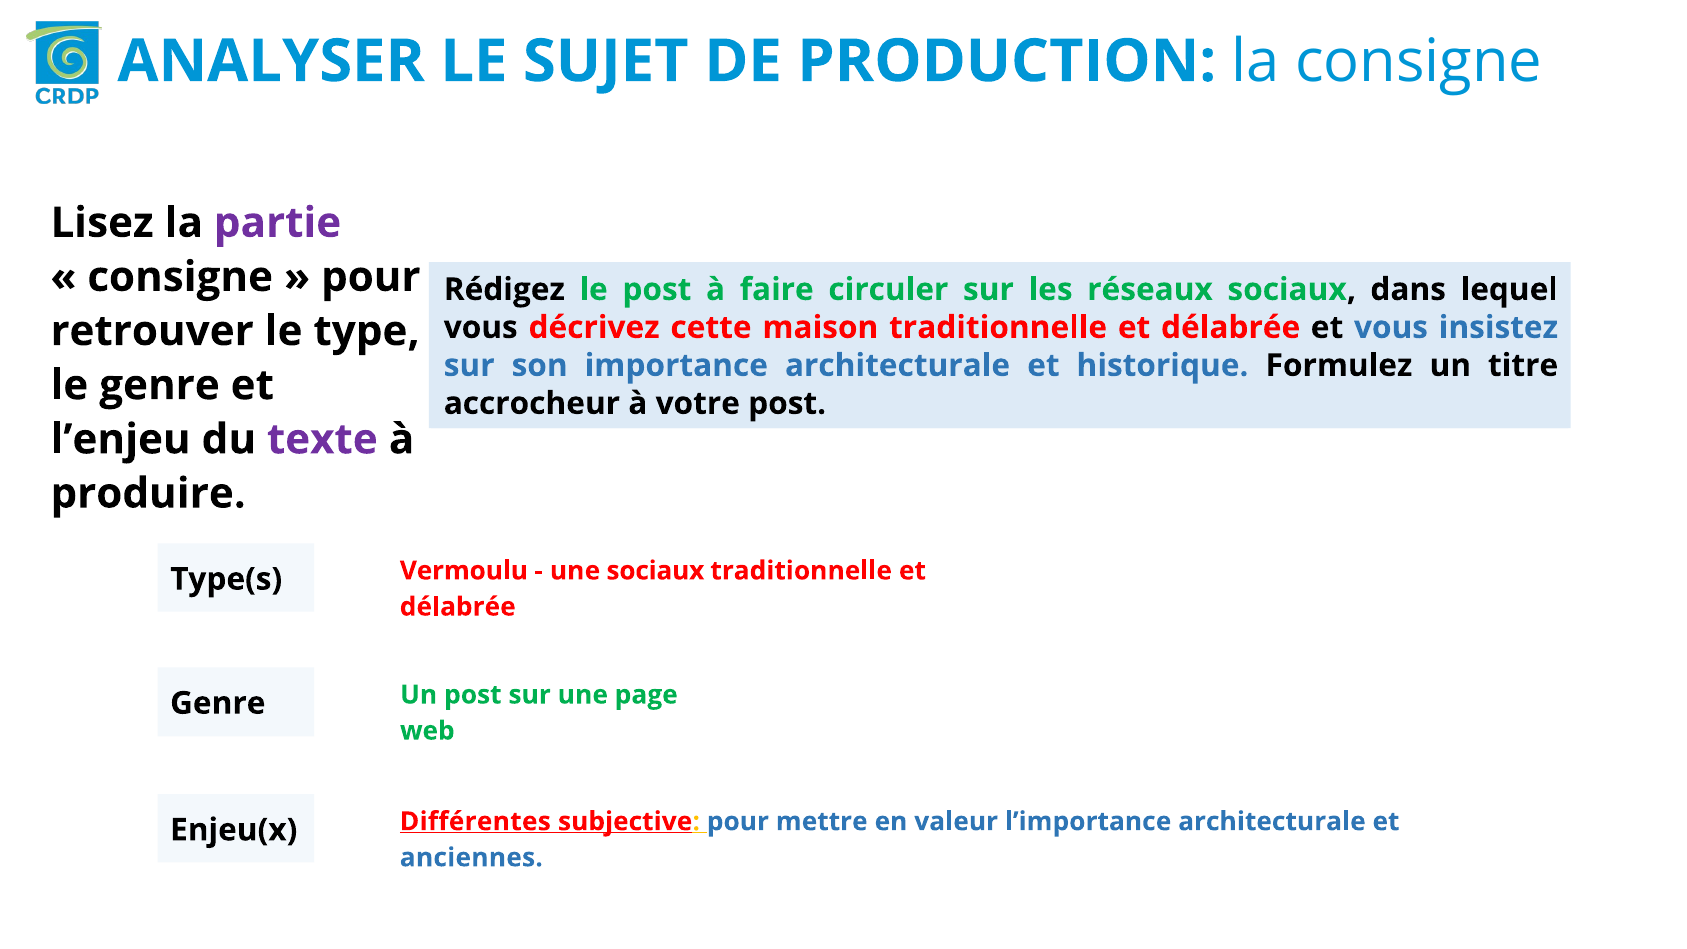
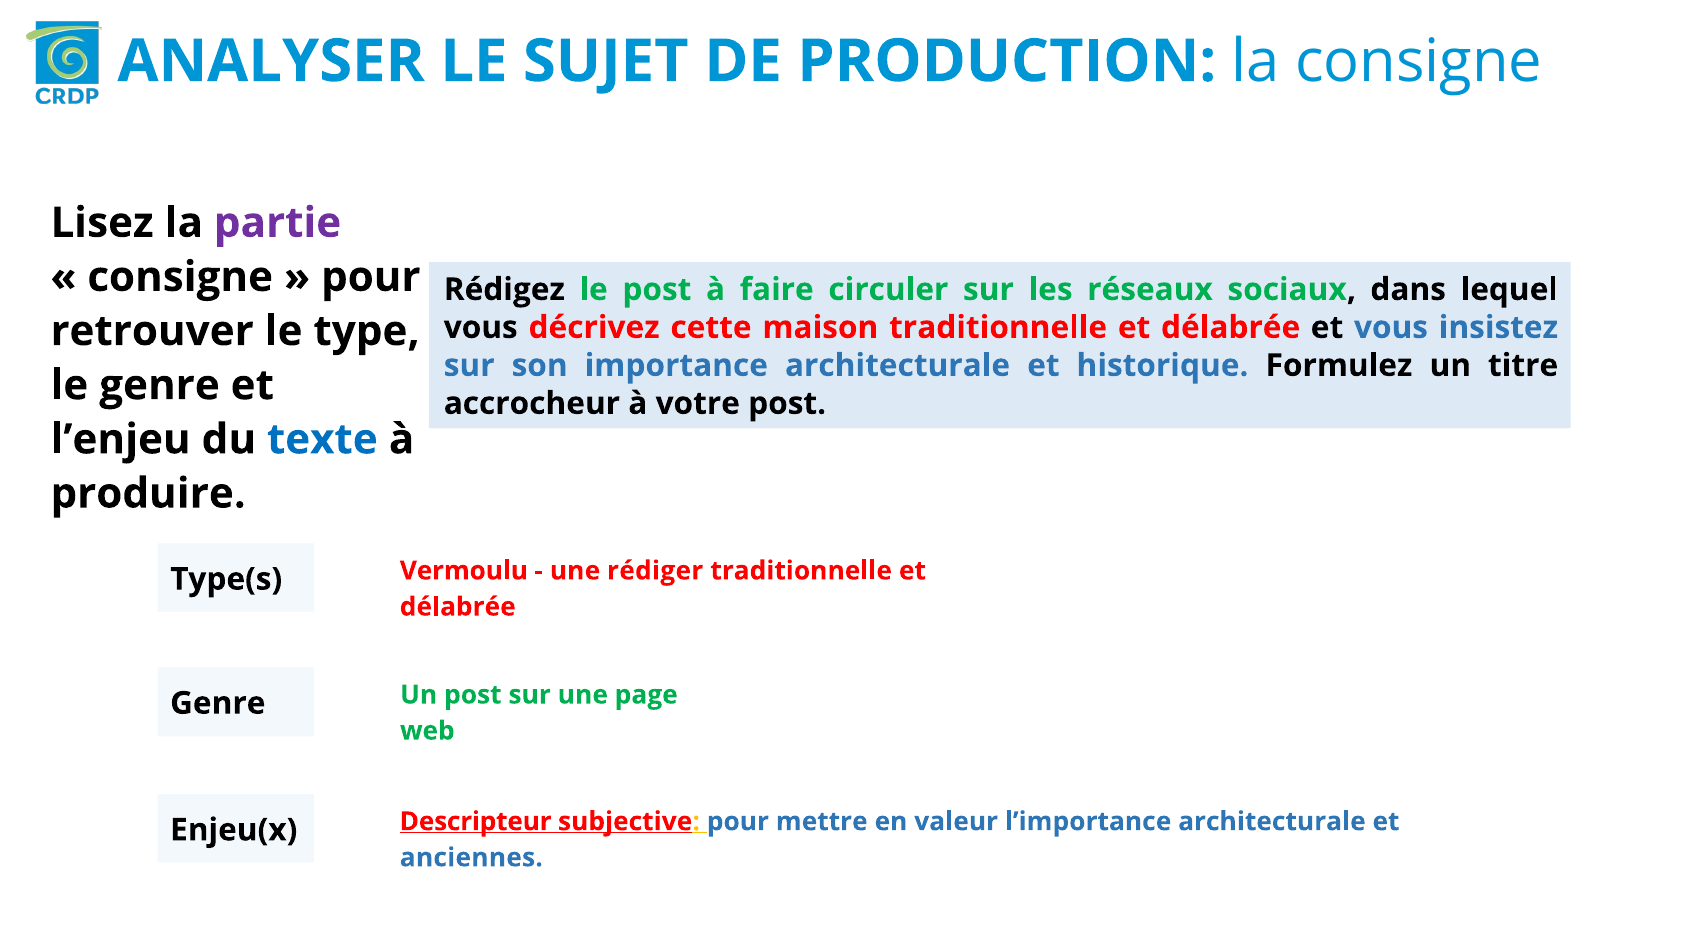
texte colour: purple -> blue
une sociaux: sociaux -> rédiger
Différentes: Différentes -> Descripteur
